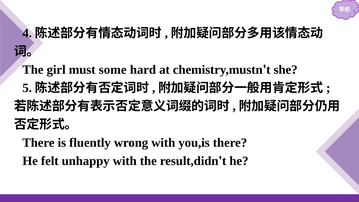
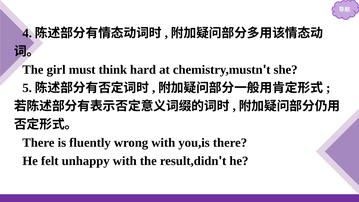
some: some -> think
